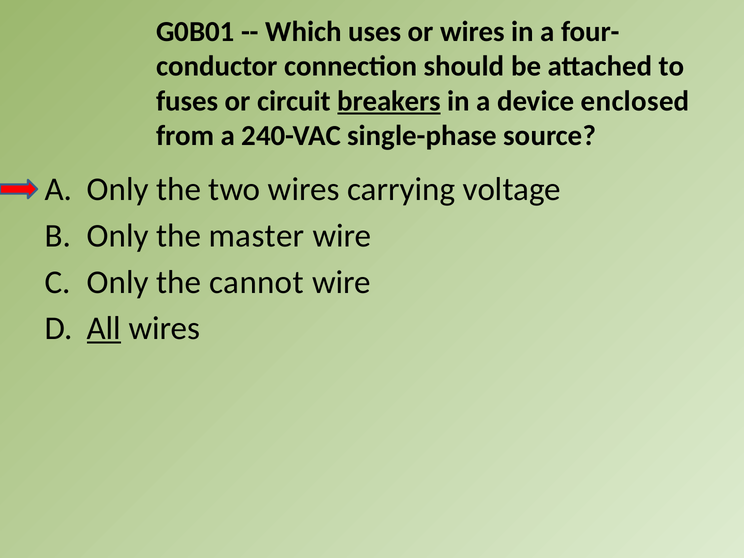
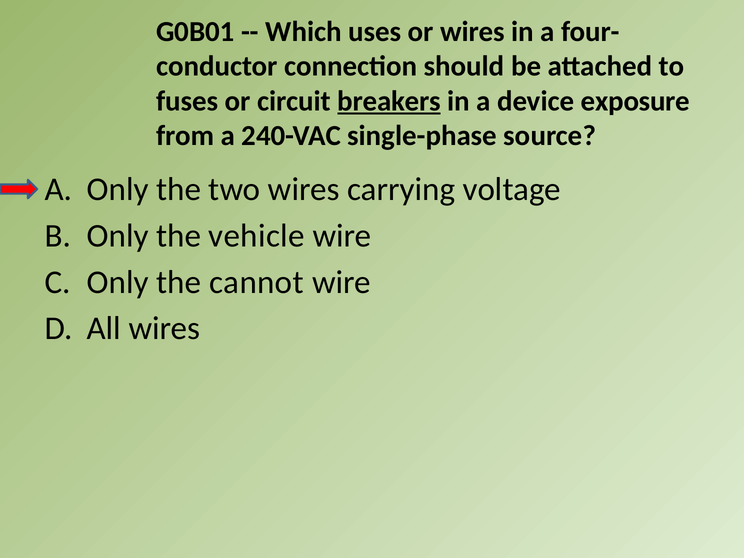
enclosed: enclosed -> exposure
master: master -> vehicle
All underline: present -> none
